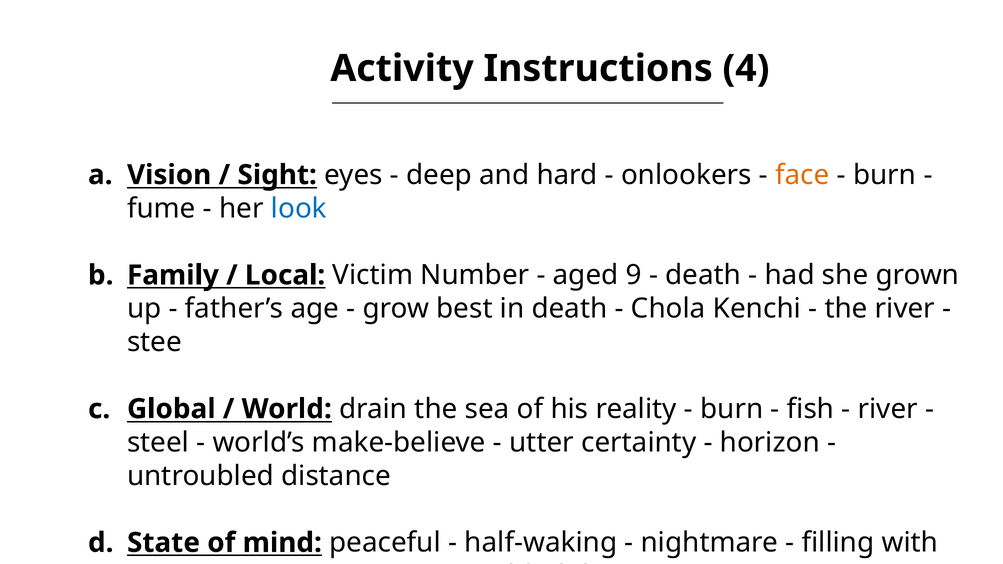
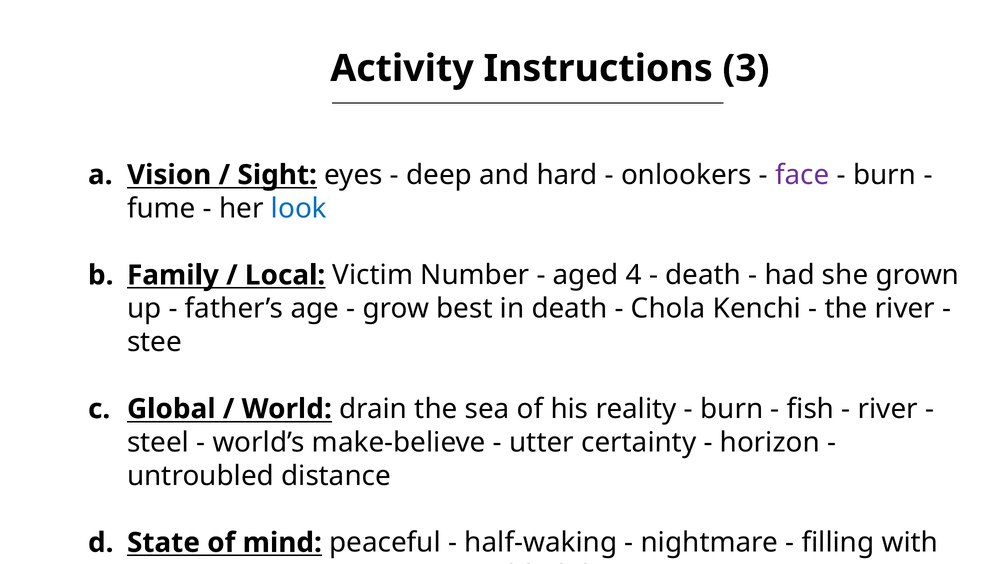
4: 4 -> 3
face colour: orange -> purple
9: 9 -> 4
